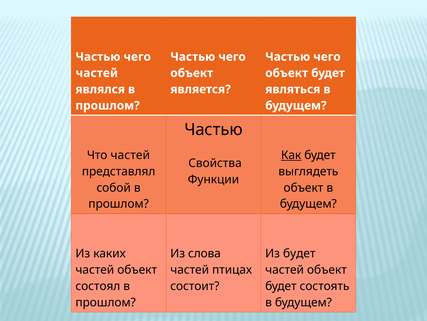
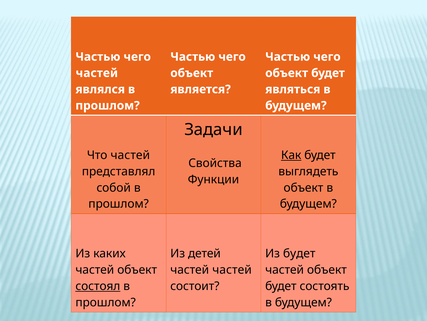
Частью at (214, 129): Частью -> Задачи
слова: слова -> детей
частей птицах: птицах -> частей
состоял underline: none -> present
